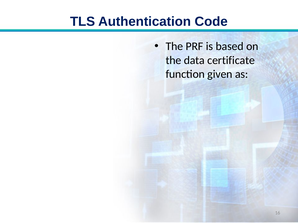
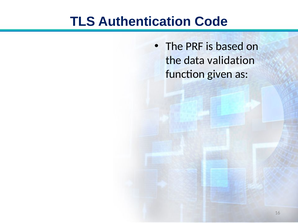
certificate: certificate -> validation
